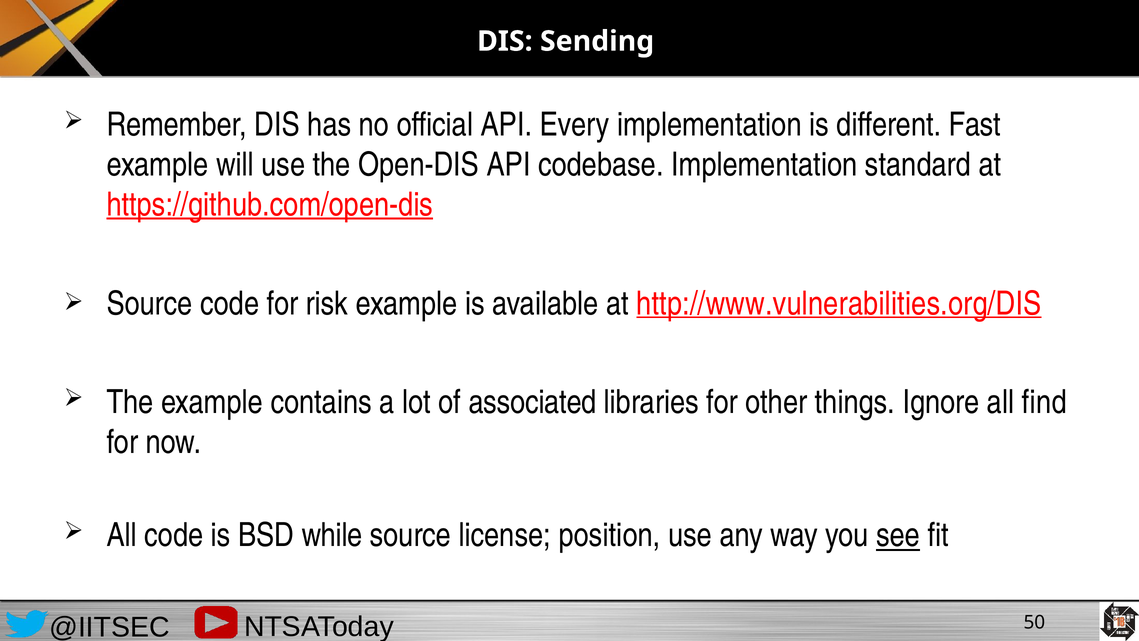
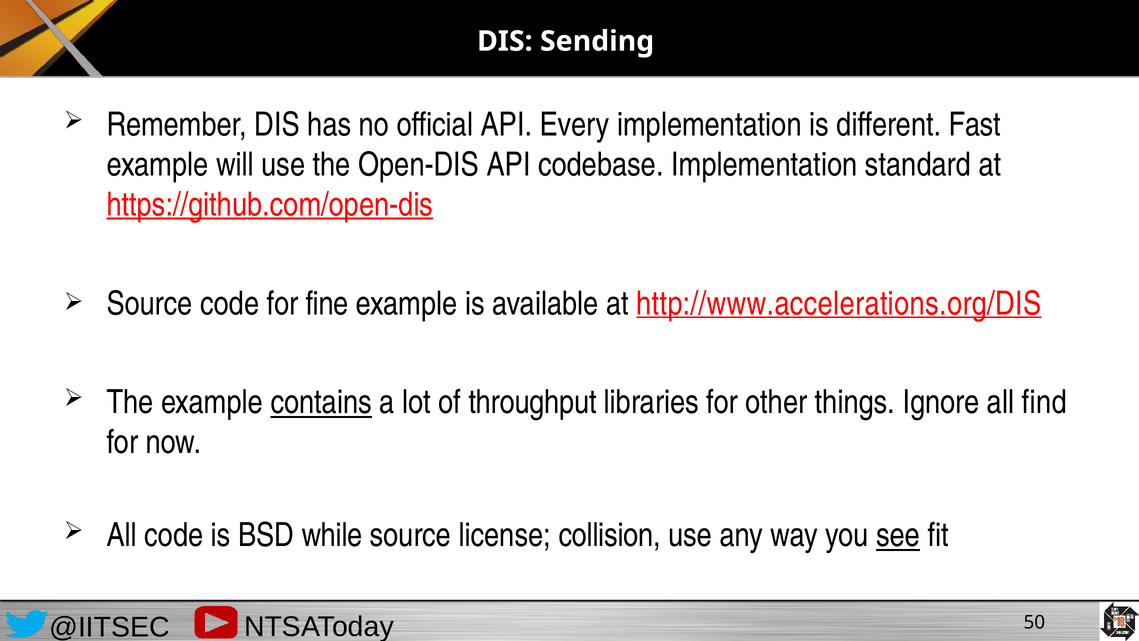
risk: risk -> fine
http://www.vulnerabilities.org/DIS: http://www.vulnerabilities.org/DIS -> http://www.accelerations.org/DIS
contains underline: none -> present
associated: associated -> throughput
position: position -> collision
